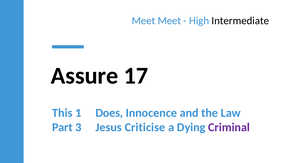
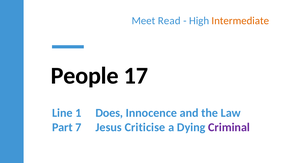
Meet Meet: Meet -> Read
Intermediate colour: black -> orange
Assure: Assure -> People
This: This -> Line
3: 3 -> 7
